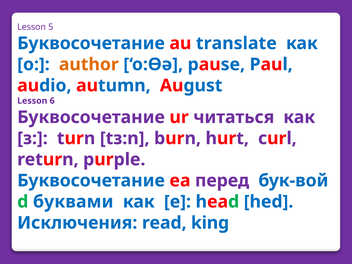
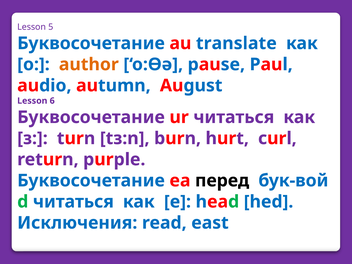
перед colour: purple -> black
буквами: буквами -> читaться
king: king -> east
